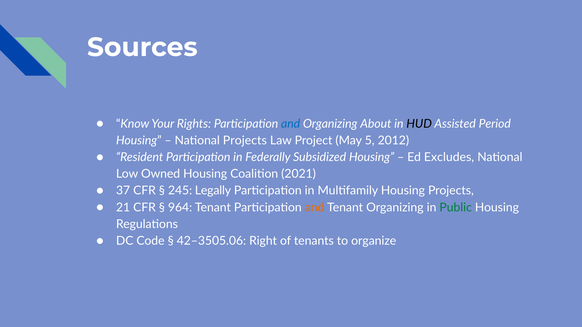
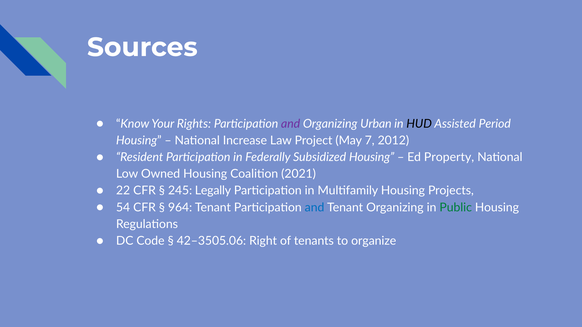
and at (291, 124) colour: blue -> purple
About: About -> Urban
National Projects: Projects -> Increase
5: 5 -> 7
Excludes: Excludes -> Property
37: 37 -> 22
21: 21 -> 54
and at (315, 208) colour: orange -> blue
